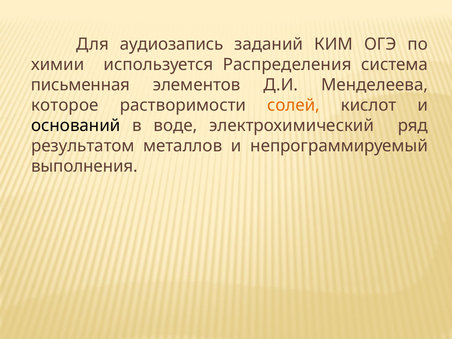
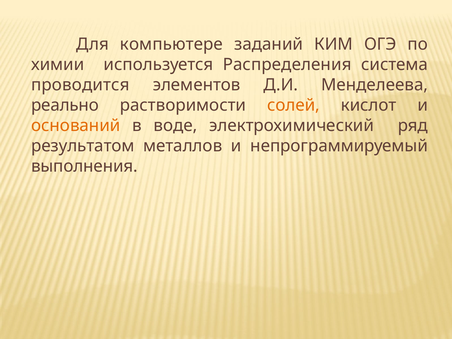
аудиозапись: аудиозапись -> компьютере
письменная: письменная -> проводится
которое: которое -> реально
оснований colour: black -> orange
